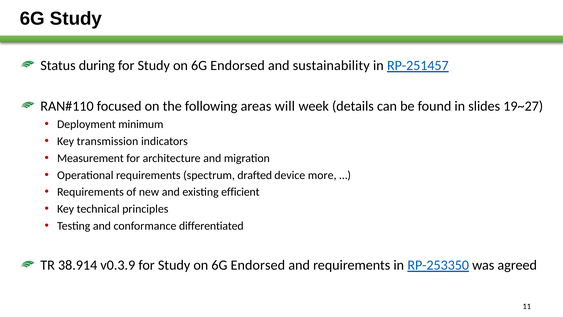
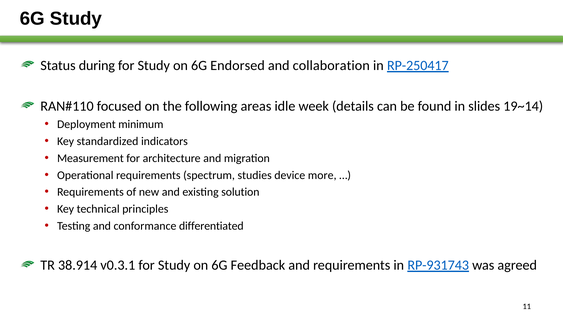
sustainability: sustainability -> collaboration
RP-251457: RP-251457 -> RP-250417
will: will -> idle
19~27: 19~27 -> 19~14
transmission: transmission -> standardized
drafted: drafted -> studies
efficient: efficient -> solution
v0.3.9: v0.3.9 -> v0.3.1
Endorsed at (258, 265): Endorsed -> Feedback
RP-253350: RP-253350 -> RP-931743
